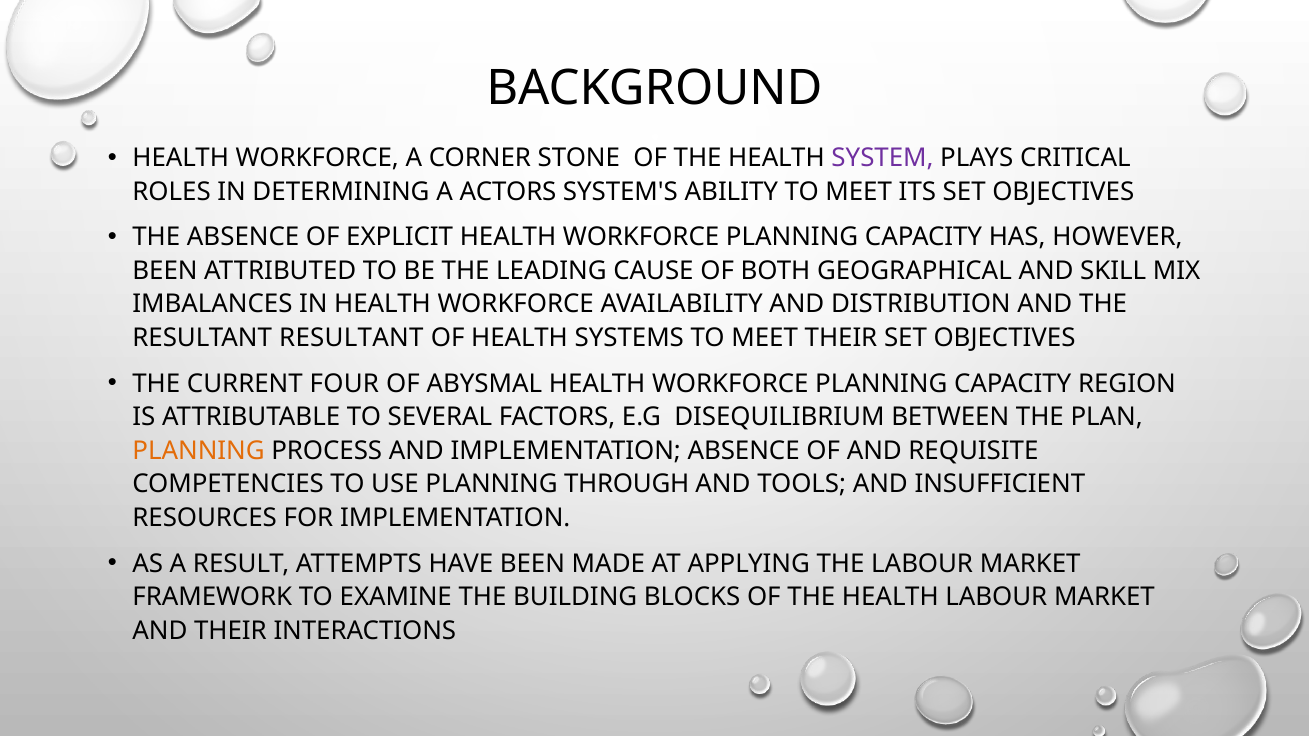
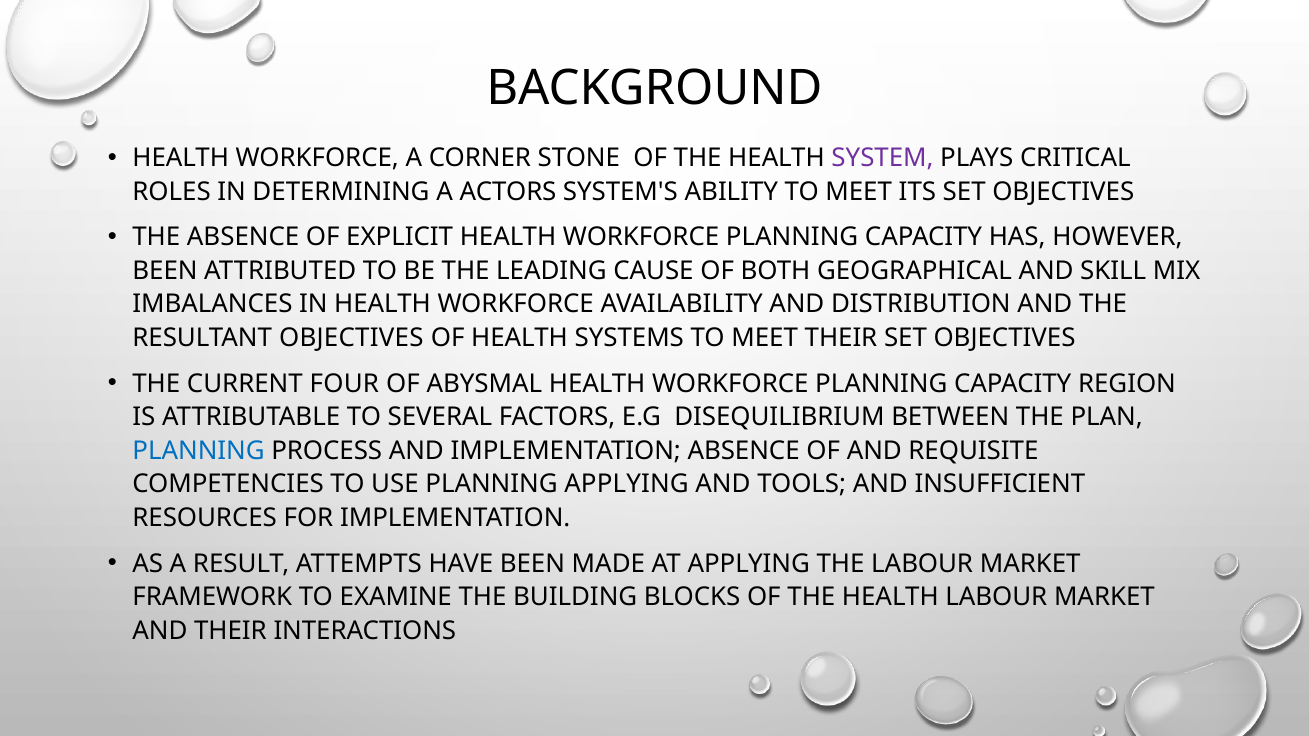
RESULTANT RESULTANT: RESULTANT -> OBJECTIVES
PLANNING at (199, 451) colour: orange -> blue
PLANNING THROUGH: THROUGH -> APPLYING
